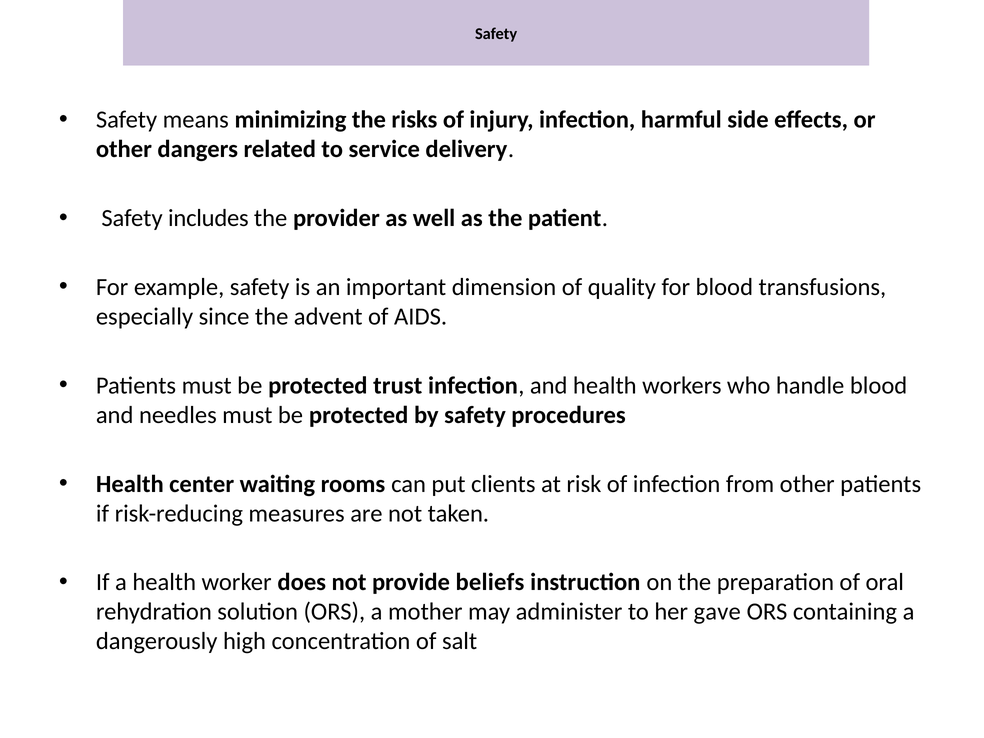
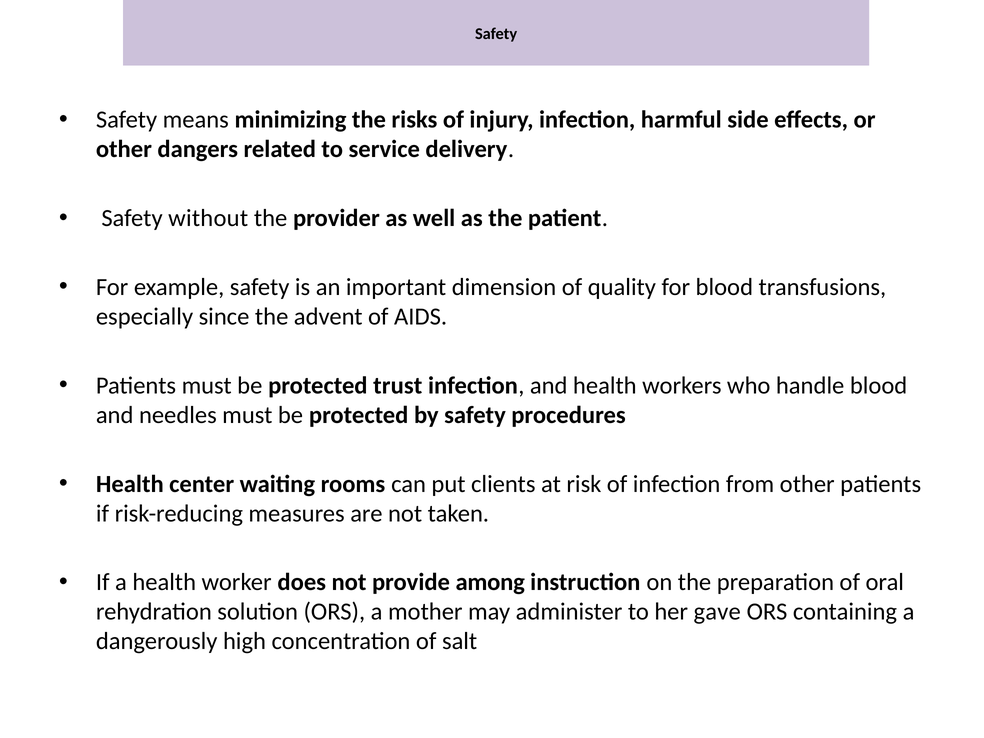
includes: includes -> without
beliefs: beliefs -> among
